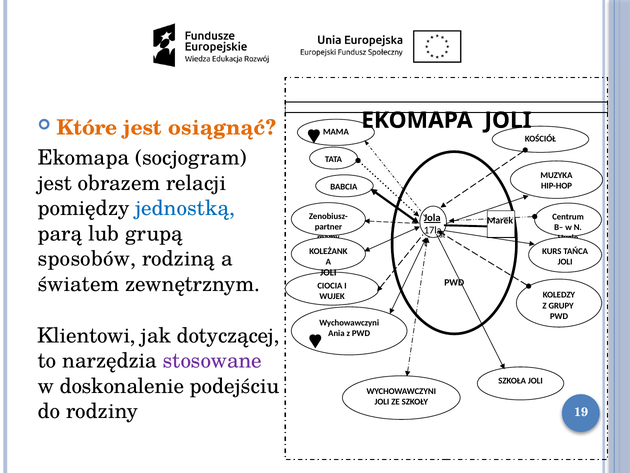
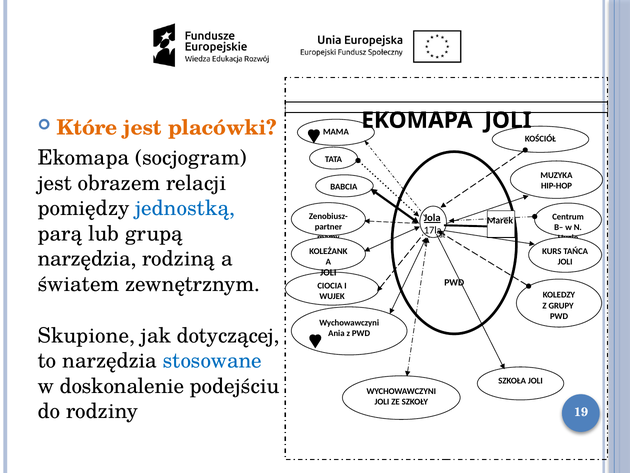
osiągnąć: osiągnąć -> placówki
sposobów at (87, 259): sposobów -> narzędzia
Klientowi: Klientowi -> Skupione
stosowane colour: purple -> blue
